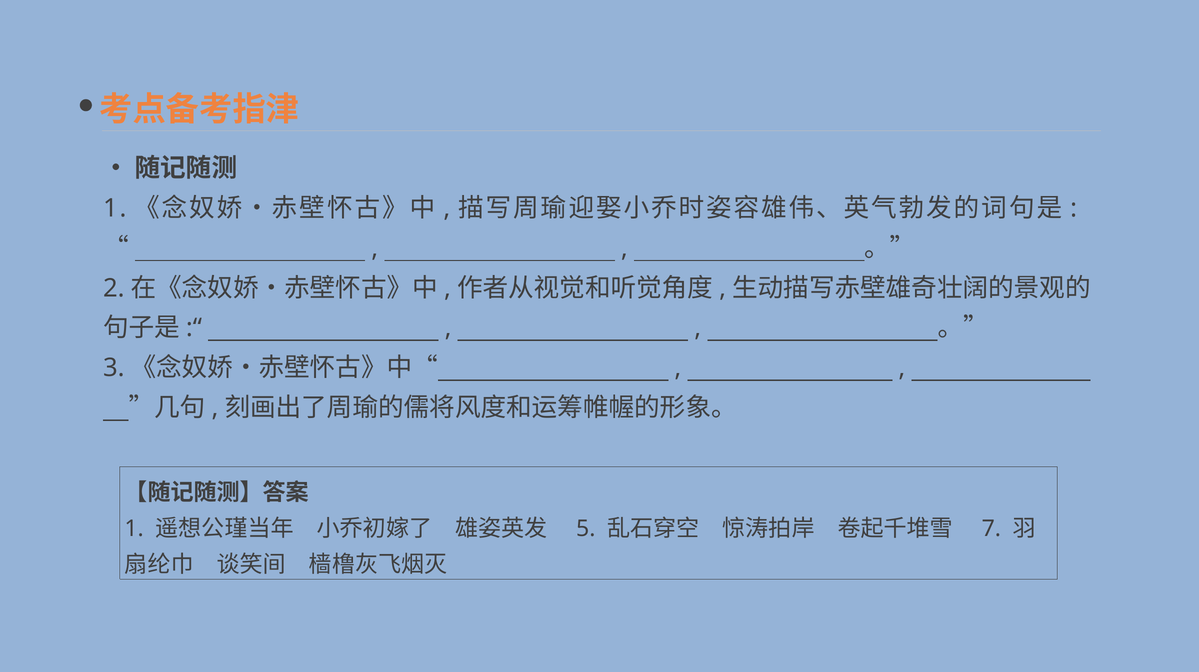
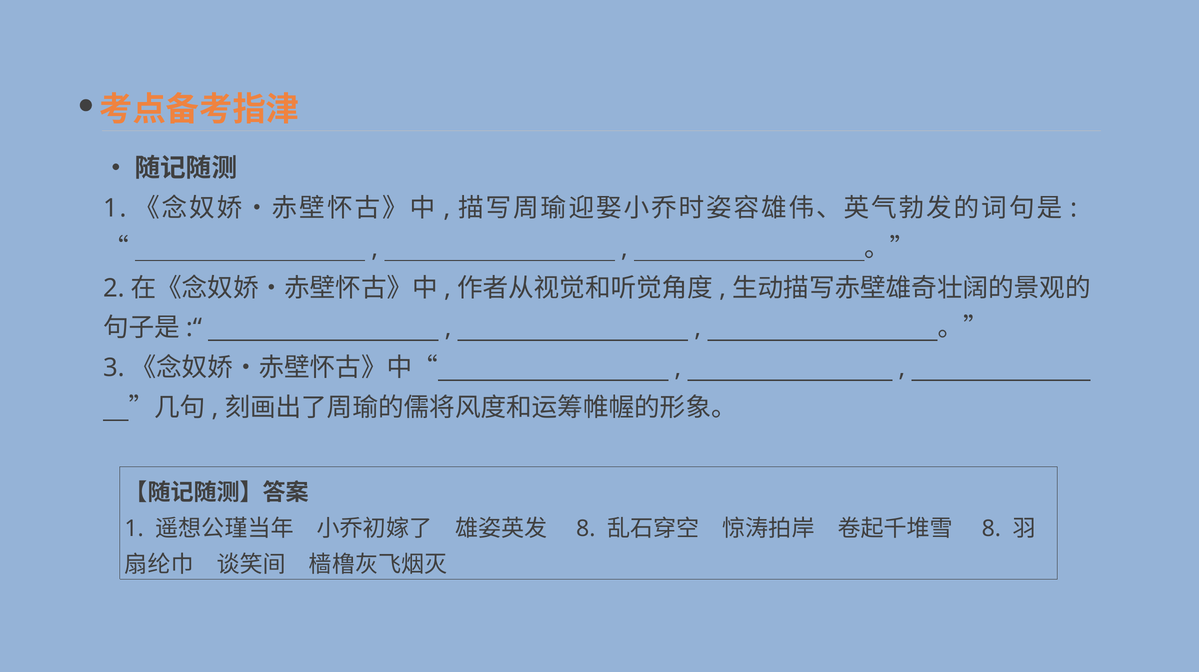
5 at (586, 529): 5 -> 8
7 at (991, 529): 7 -> 8
